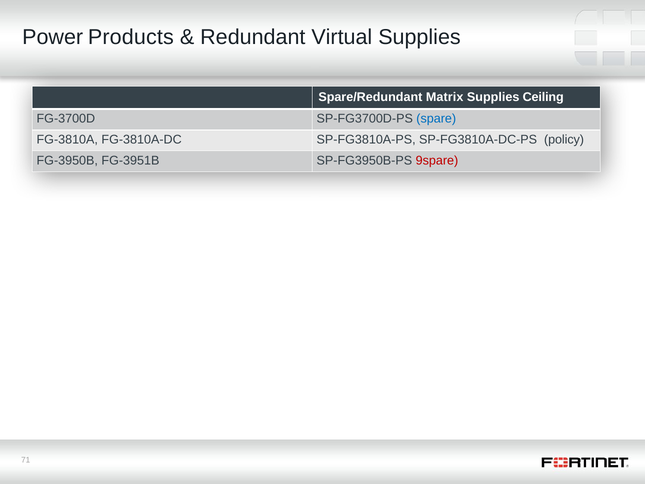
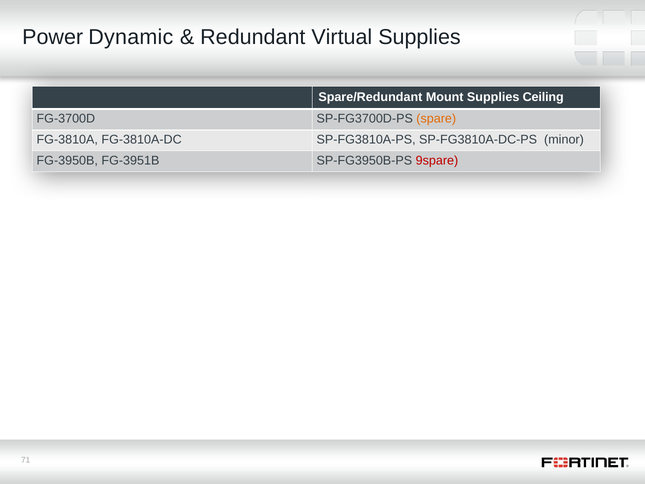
Products: Products -> Dynamic
Matrix: Matrix -> Mount
spare colour: blue -> orange
policy: policy -> minor
